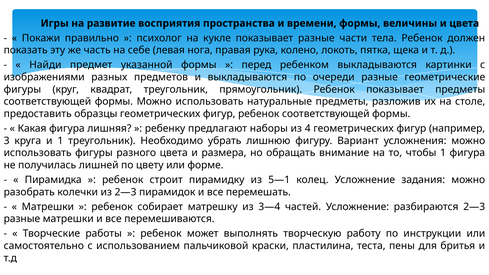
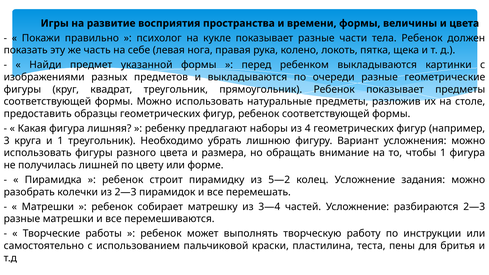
5—1: 5—1 -> 5—2
